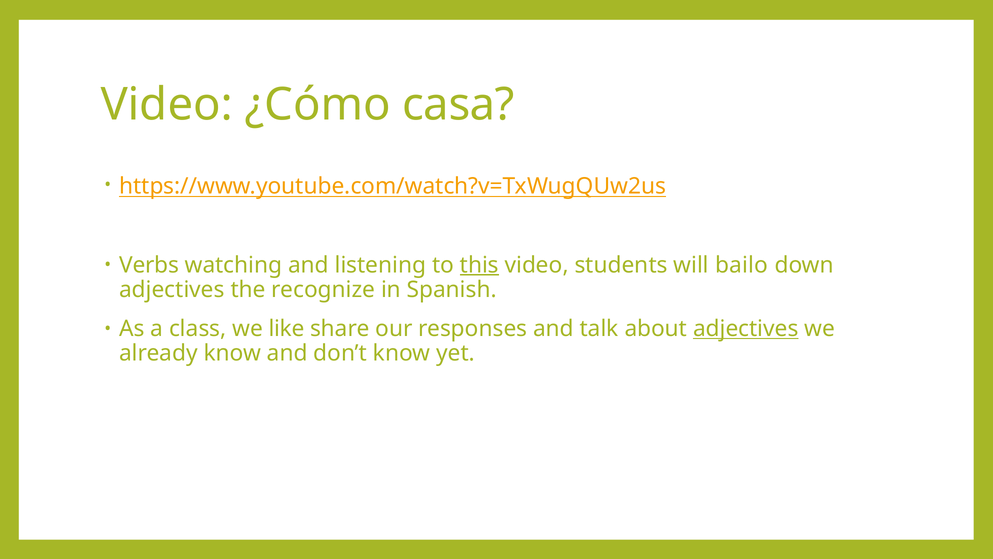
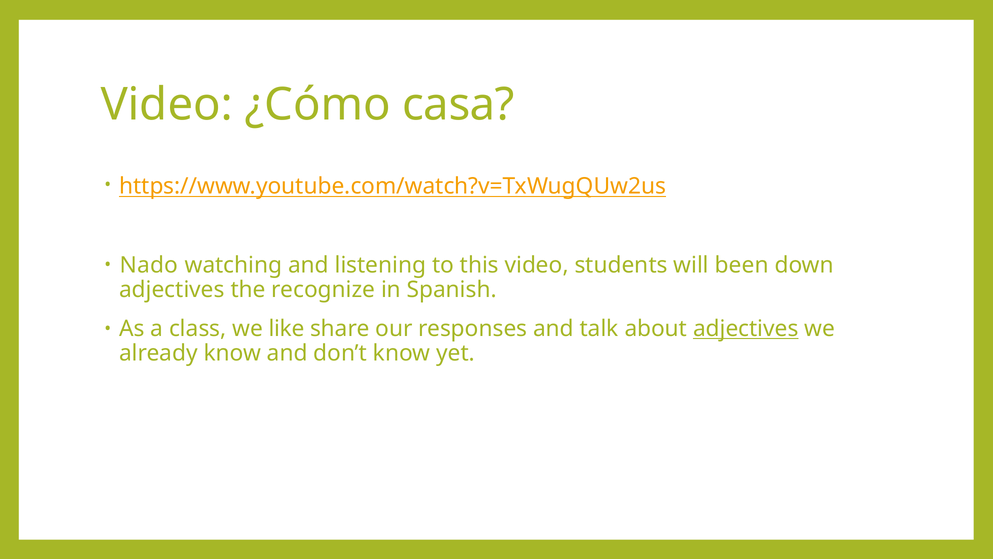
Verbs: Verbs -> Nado
this underline: present -> none
bailo: bailo -> been
